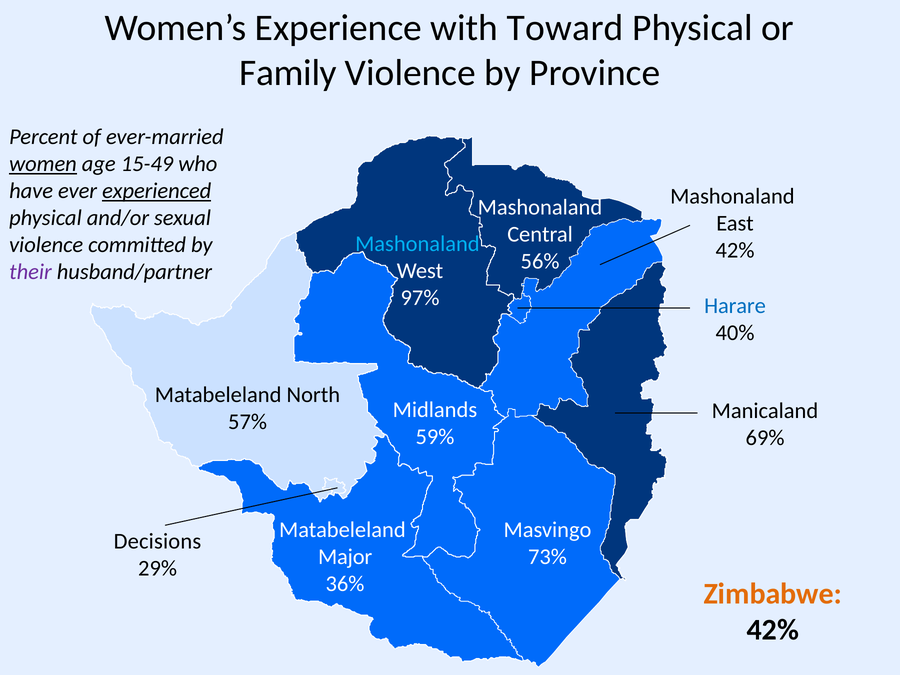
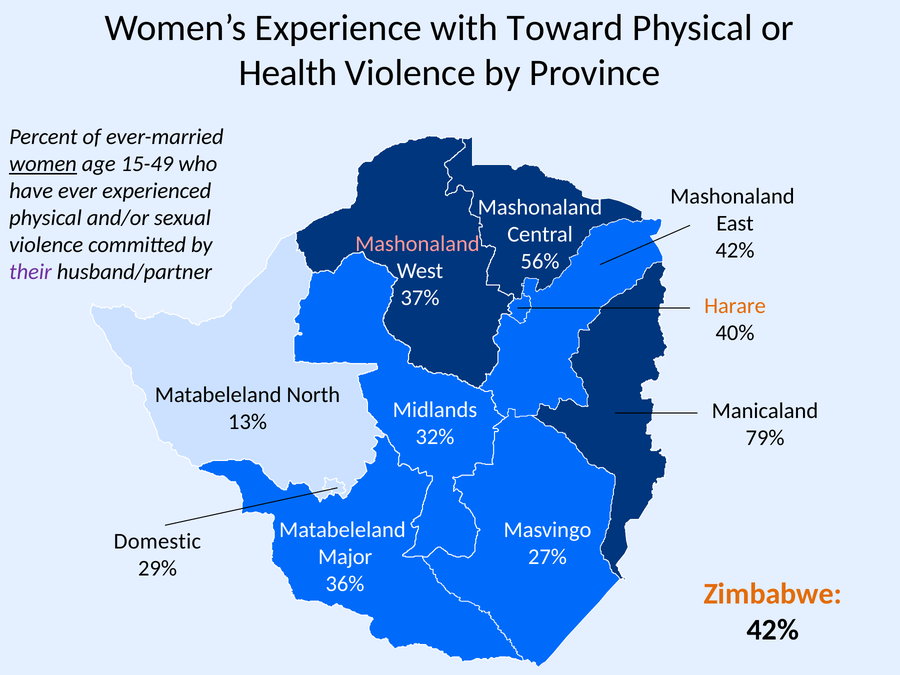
Family: Family -> Health
experienced underline: present -> none
Mashonaland at (417, 244) colour: light blue -> pink
97%: 97% -> 37%
Harare colour: blue -> orange
57%: 57% -> 13%
59%: 59% -> 32%
69%: 69% -> 79%
Decisions: Decisions -> Domestic
73%: 73% -> 27%
